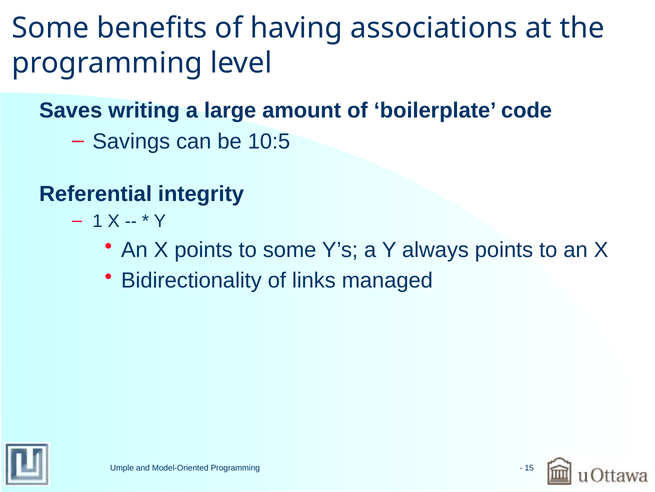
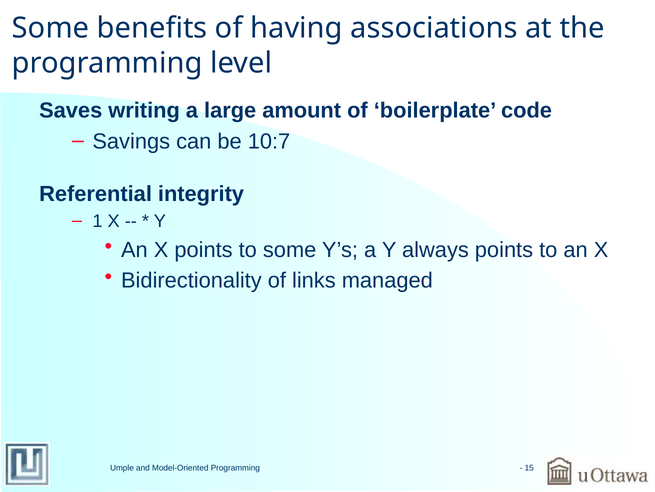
10:5: 10:5 -> 10:7
